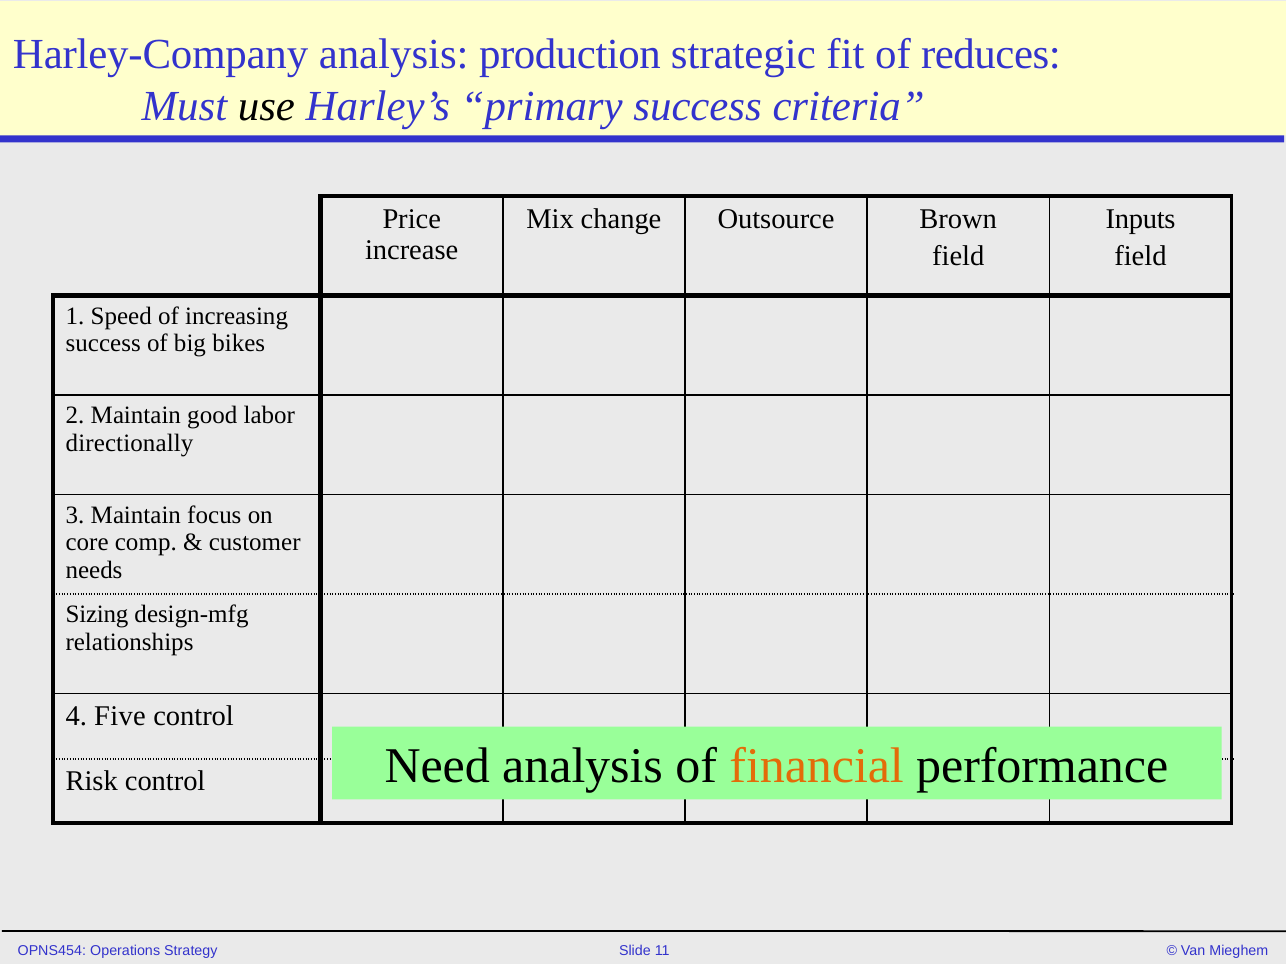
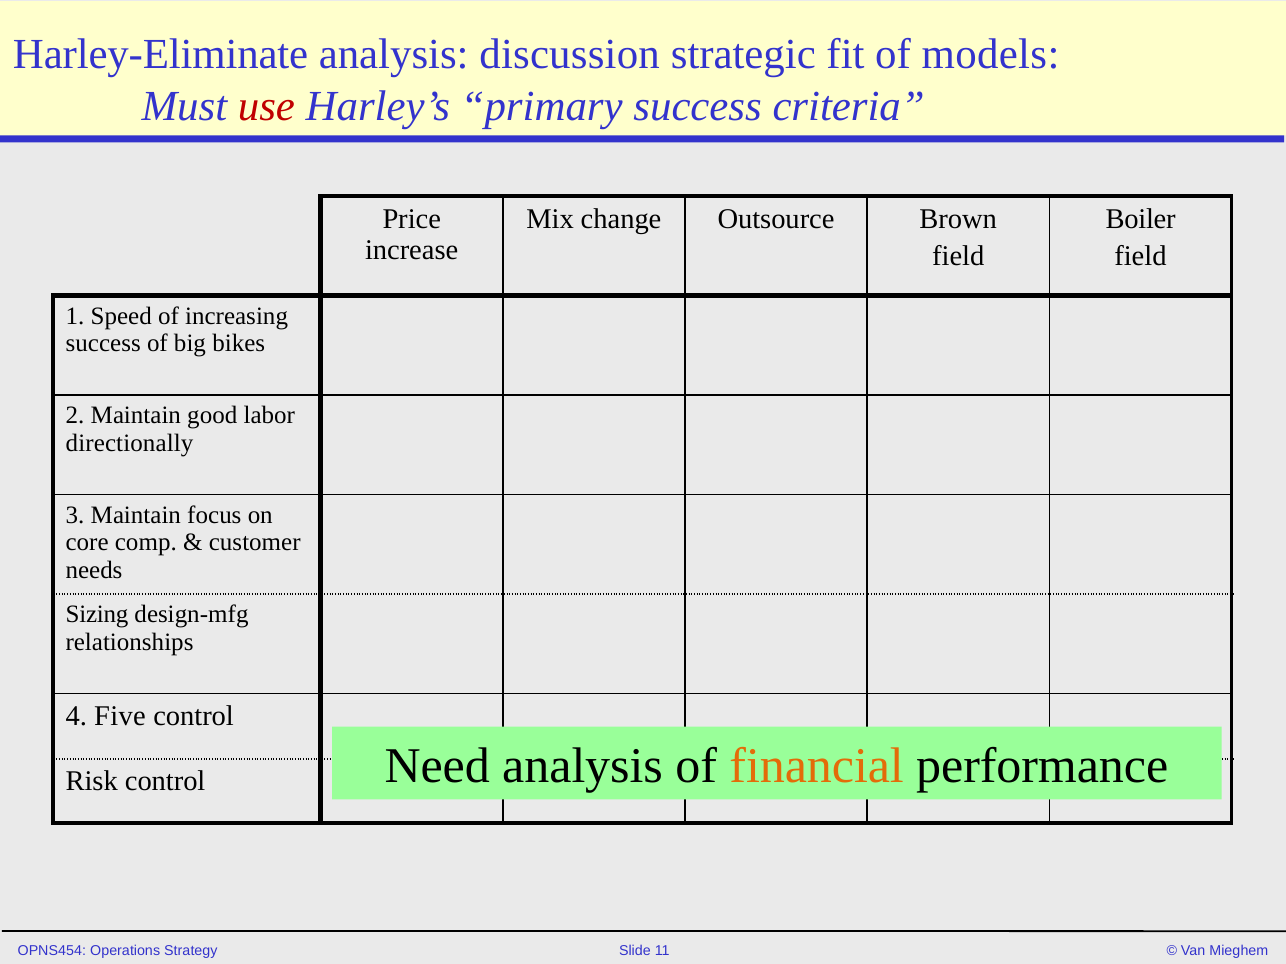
Harley-Company: Harley-Company -> Harley-Eliminate
production: production -> discussion
reduces: reduces -> models
use colour: black -> red
Inputs: Inputs -> Boiler
